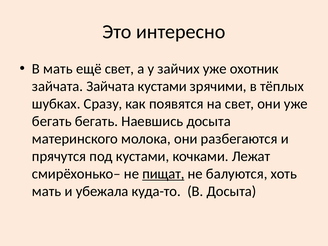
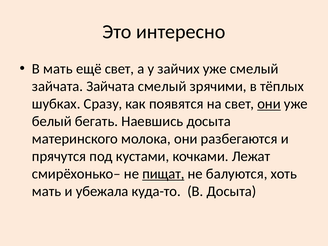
уже охотник: охотник -> смелый
Зайчата кустами: кустами -> смелый
они at (269, 104) underline: none -> present
бегать at (52, 121): бегать -> белый
